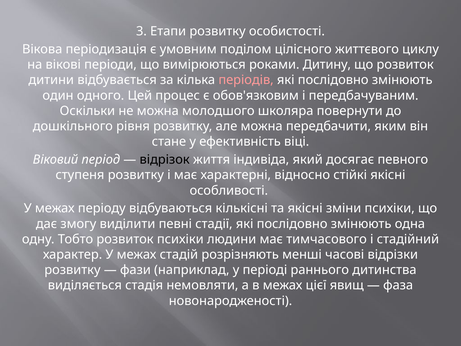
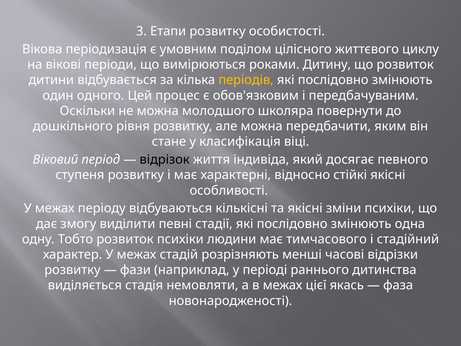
періодів colour: pink -> yellow
ефективність: ефективність -> класифікація
явищ: явищ -> якась
